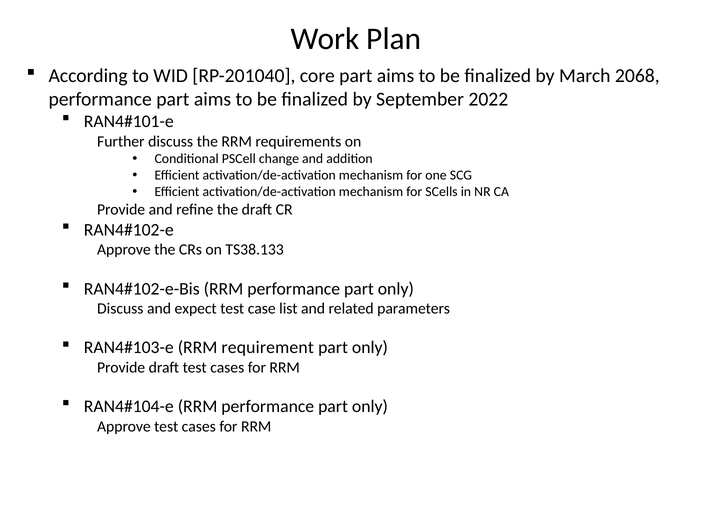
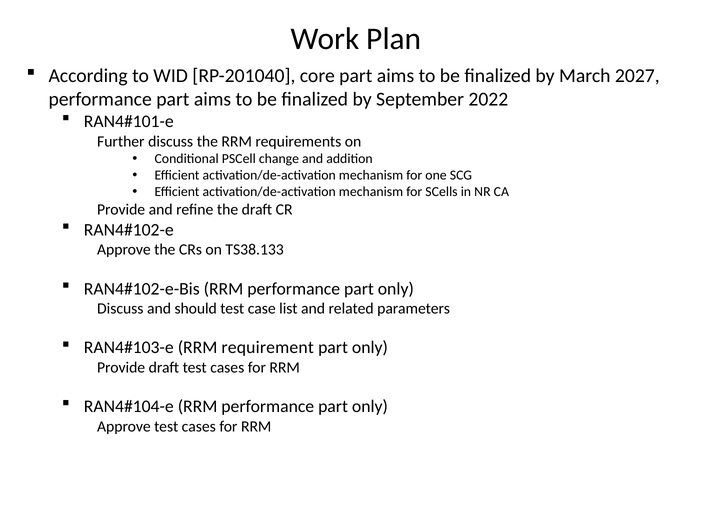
2068: 2068 -> 2027
expect: expect -> should
